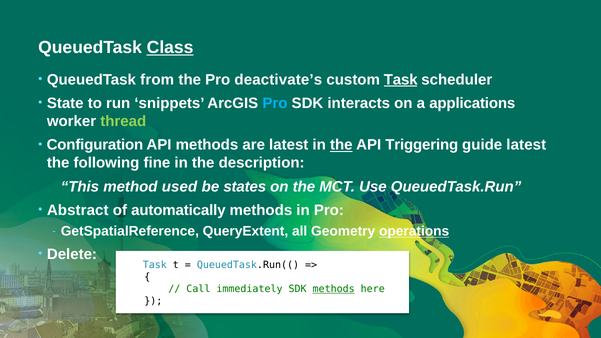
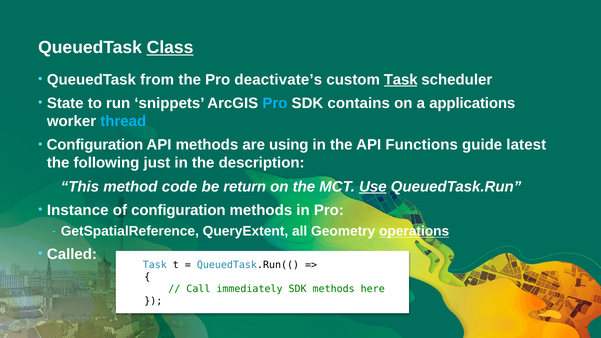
interacts: interacts -> contains
thread colour: light green -> light blue
are latest: latest -> using
the at (341, 145) underline: present -> none
Triggering: Triggering -> Functions
fine: fine -> just
used: used -> code
states: states -> return
Use underline: none -> present
Abstract: Abstract -> Instance
of automatically: automatically -> configuration
Delete: Delete -> Called
methods at (334, 289) underline: present -> none
